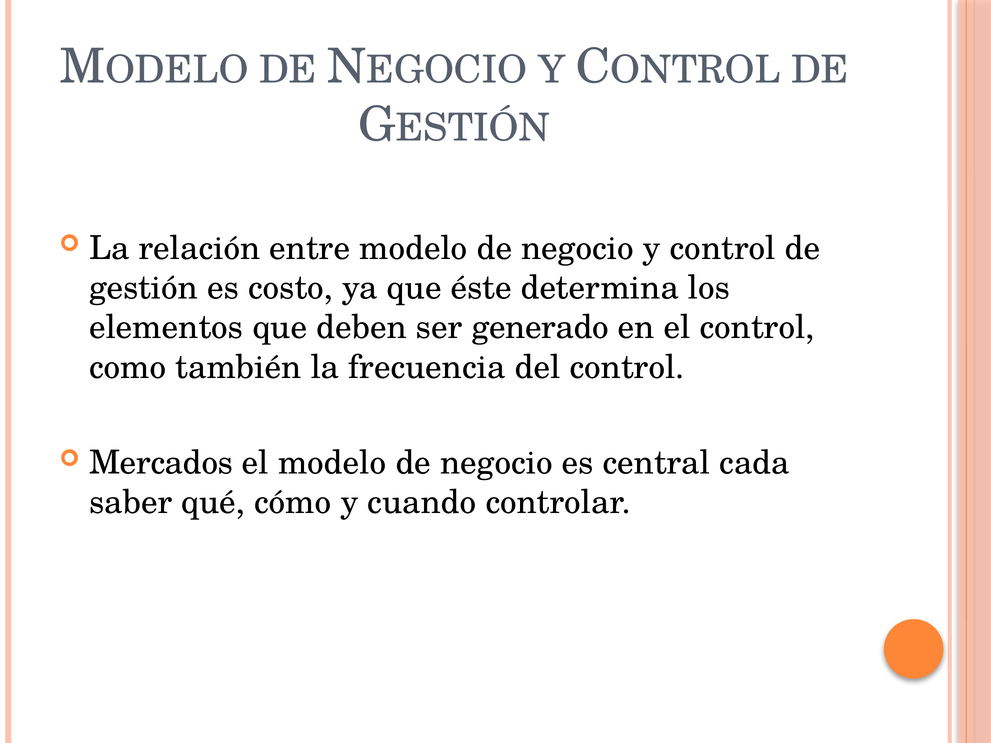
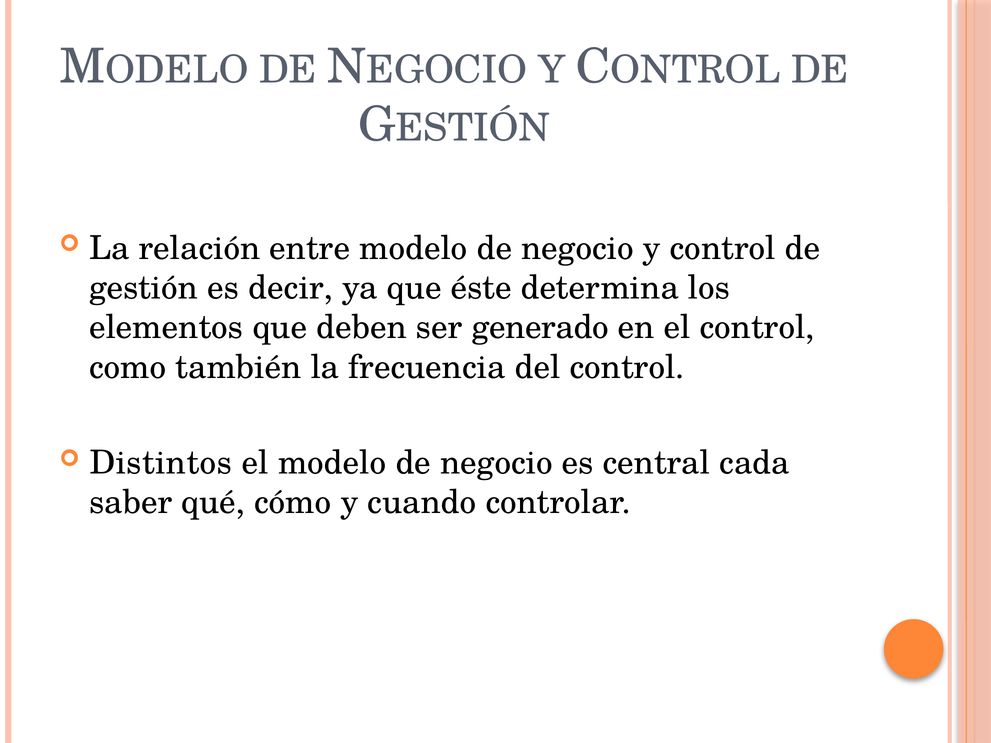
costo: costo -> decir
Mercados: Mercados -> Distintos
